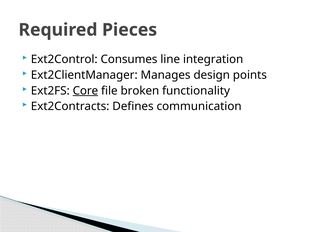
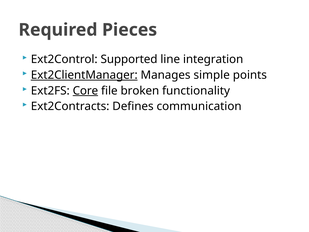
Consumes: Consumes -> Supported
Ext2ClientManager underline: none -> present
design: design -> simple
